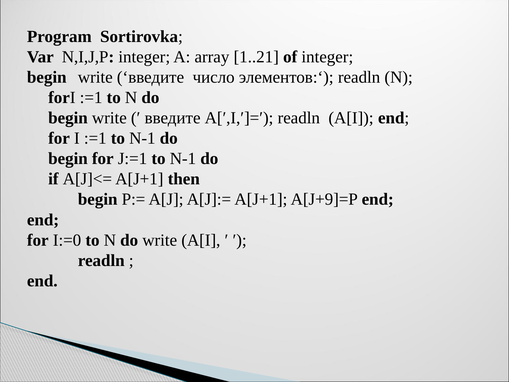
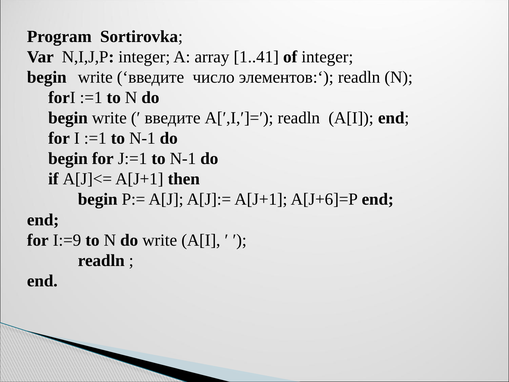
1..21: 1..21 -> 1..41
A[J+9]=P: A[J+9]=P -> A[J+6]=P
I:=0: I:=0 -> I:=9
